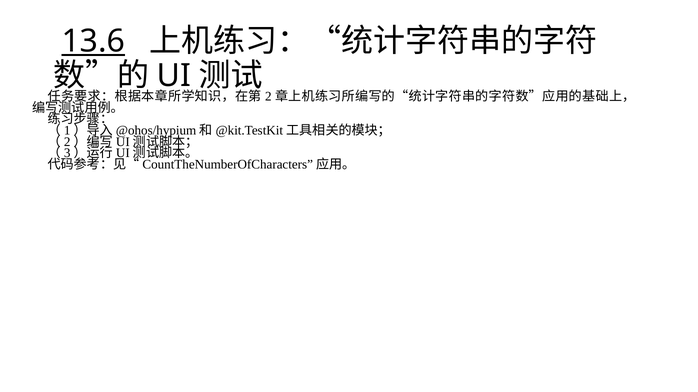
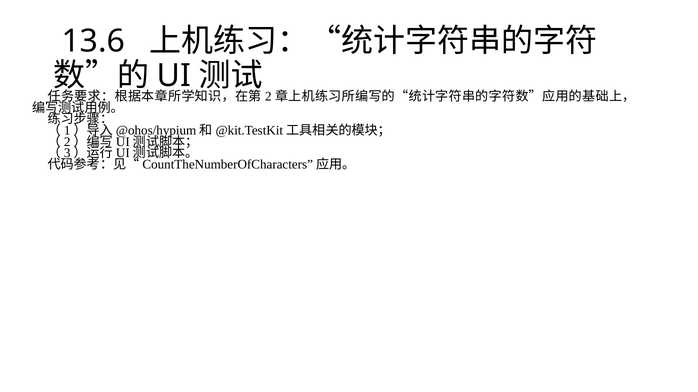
13.6 underline: present -> none
